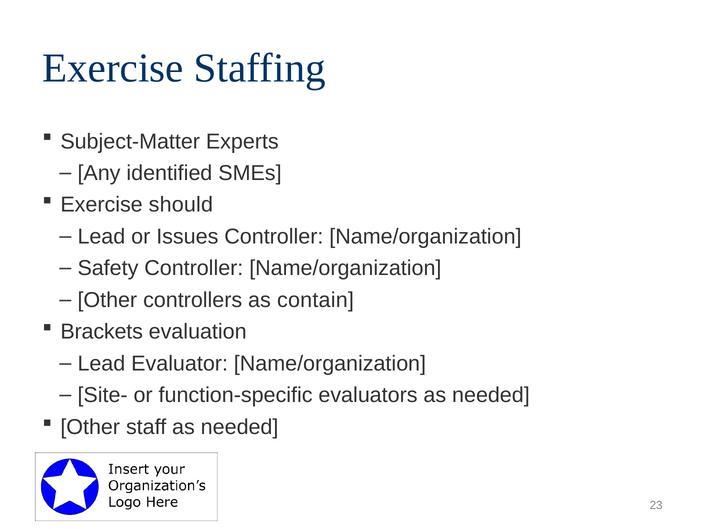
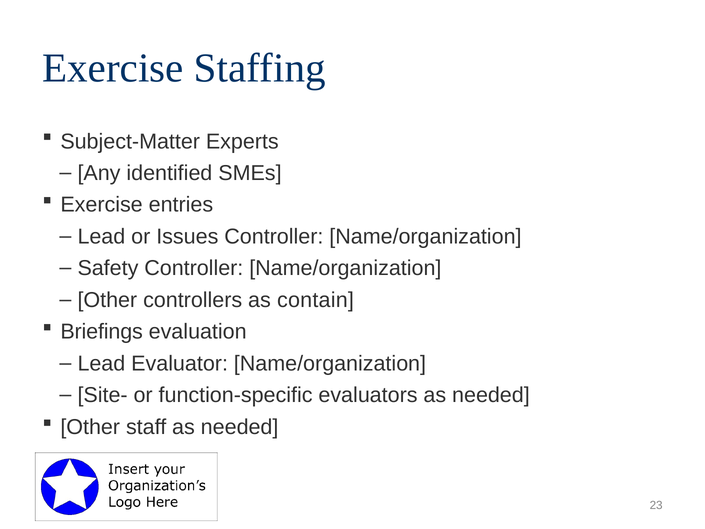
should: should -> entries
Brackets: Brackets -> Briefings
